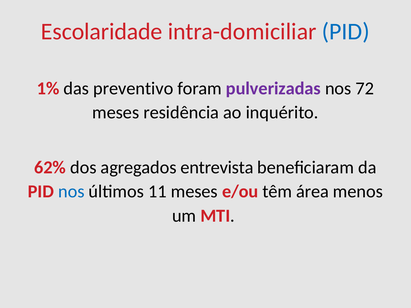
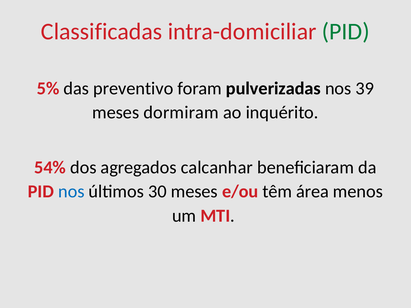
Escolaridade: Escolaridade -> Classificadas
PID at (346, 31) colour: blue -> green
1%: 1% -> 5%
pulverizadas colour: purple -> black
72: 72 -> 39
residência: residência -> dormiram
62%: 62% -> 54%
entrevista: entrevista -> calcanhar
11: 11 -> 30
